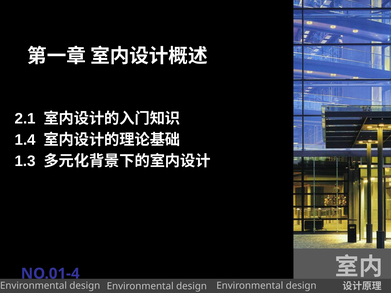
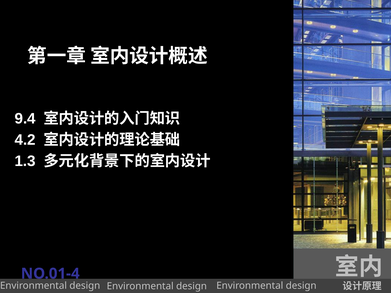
2.1: 2.1 -> 9.4
1.4: 1.4 -> 4.2
